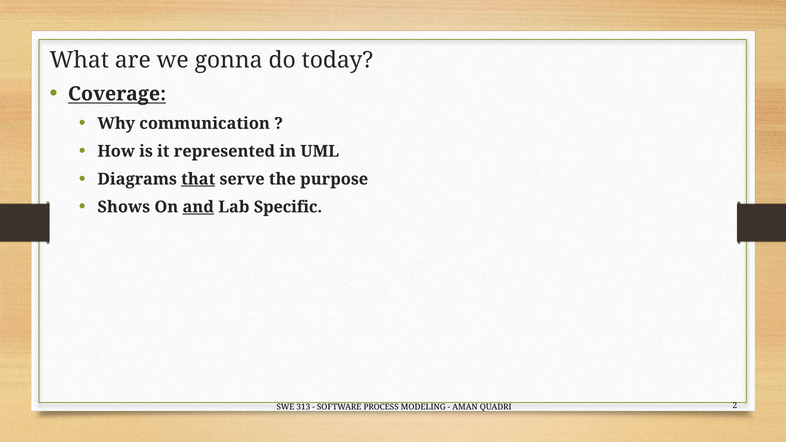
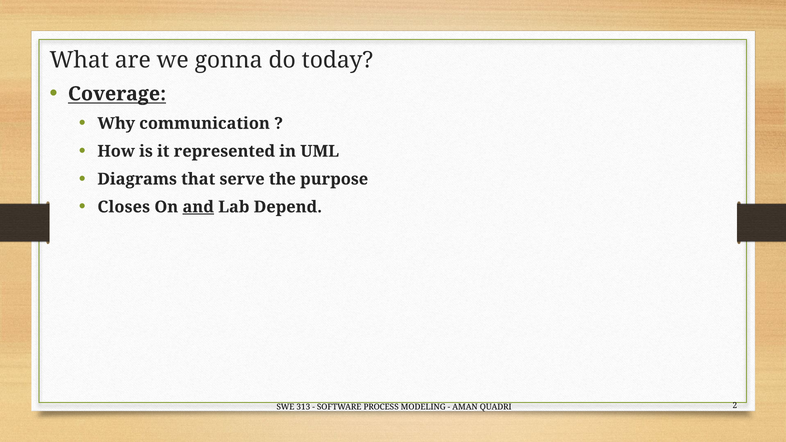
that underline: present -> none
Shows: Shows -> Closes
Specific: Specific -> Depend
